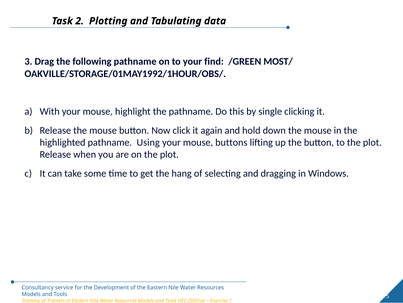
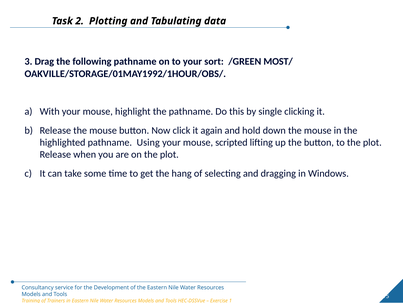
find: find -> sort
buttons: buttons -> scripted
